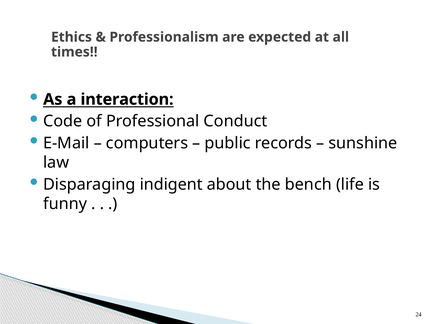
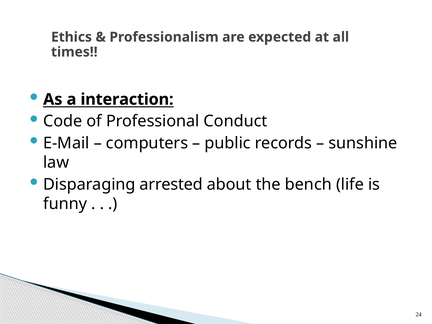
indigent: indigent -> arrested
